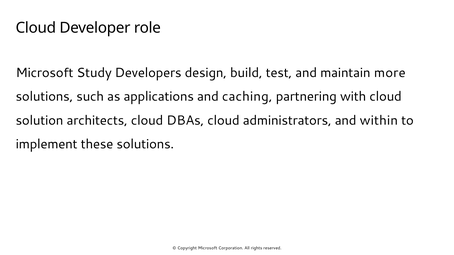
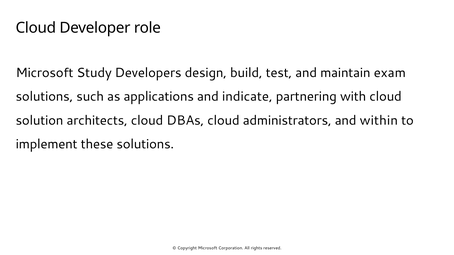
more: more -> exam
caching: caching -> indicate
